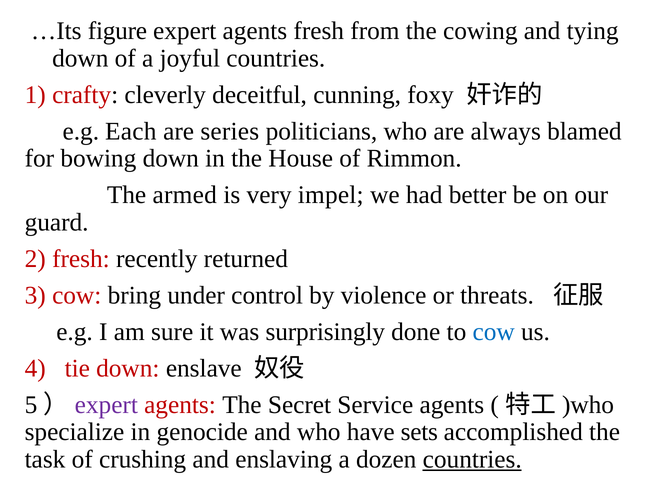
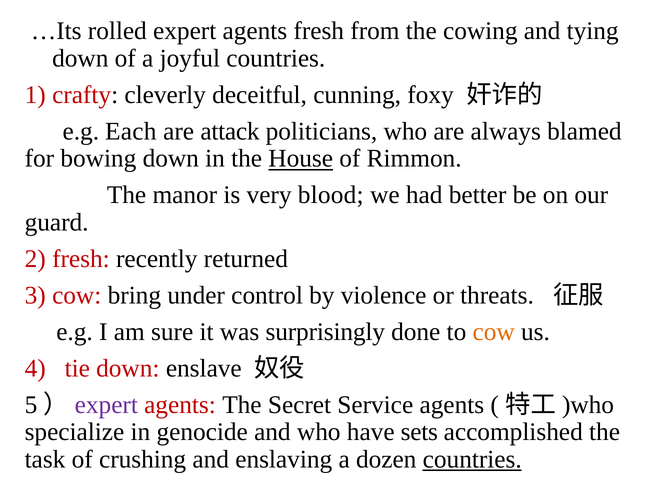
figure: figure -> rolled
series: series -> attack
House underline: none -> present
armed: armed -> manor
impel: impel -> blood
cow at (494, 332) colour: blue -> orange
